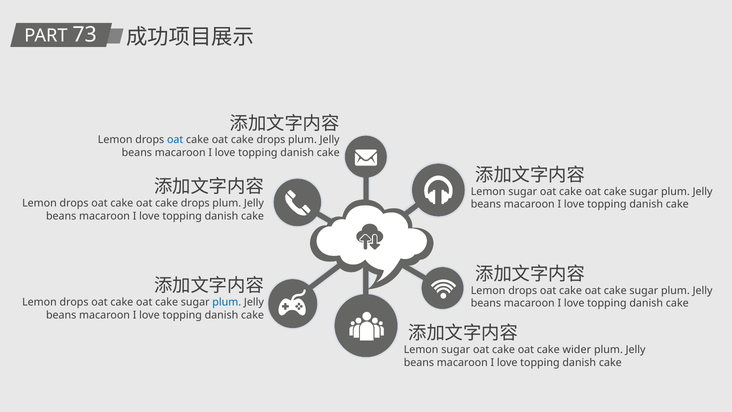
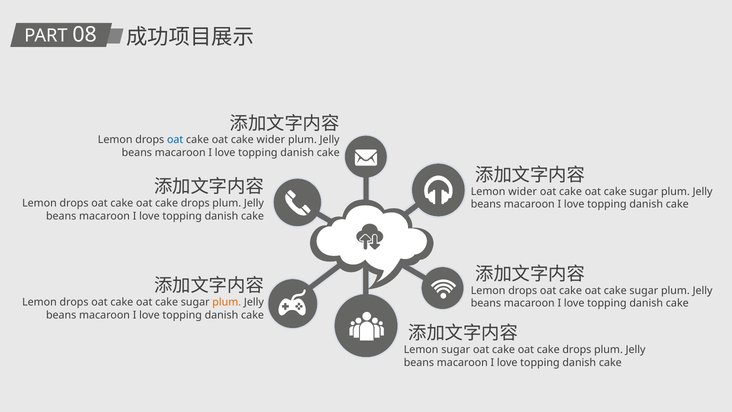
73: 73 -> 08
drops at (271, 140): drops -> wider
sugar at (523, 192): sugar -> wider
plum at (227, 302) colour: blue -> orange
wider at (577, 350): wider -> drops
